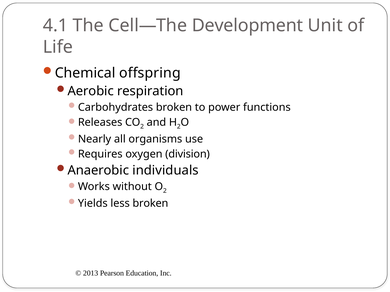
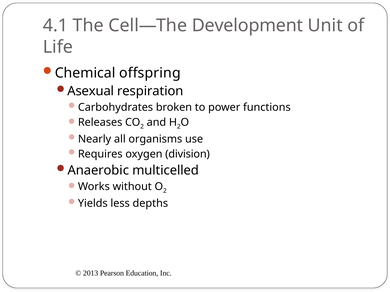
Aerobic: Aerobic -> Asexual
individuals: individuals -> multicelled
less broken: broken -> depths
